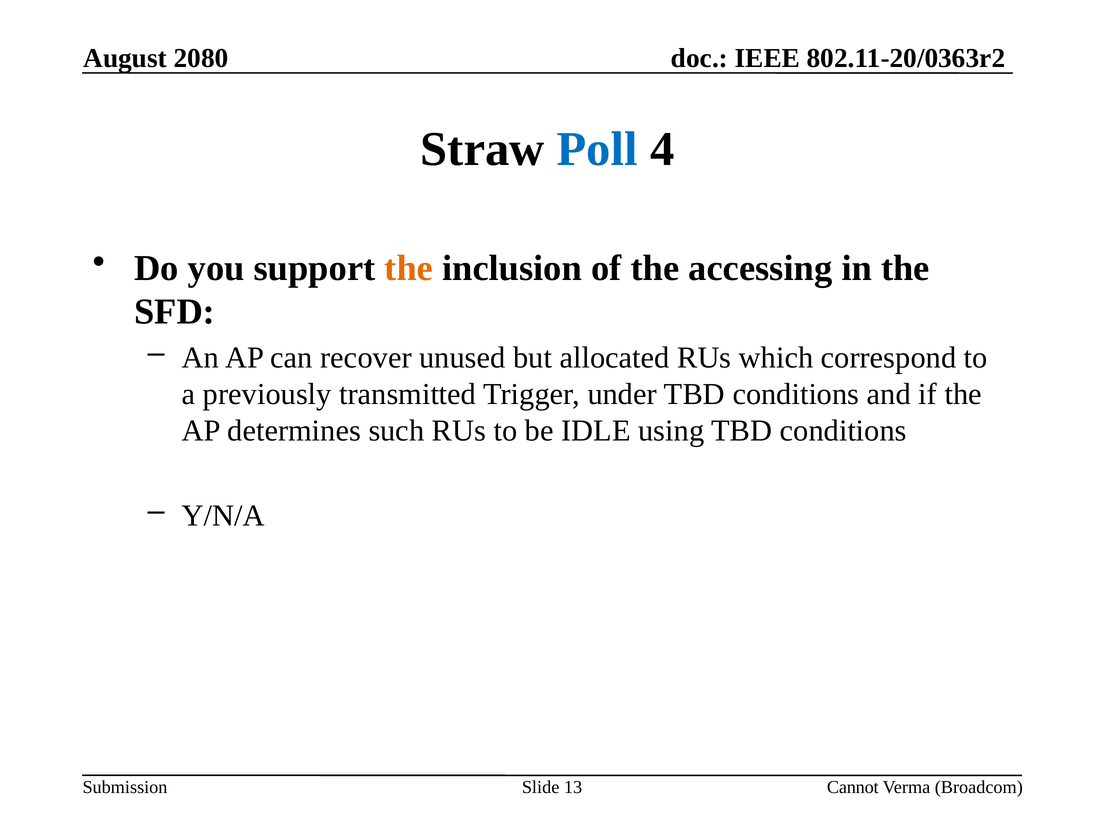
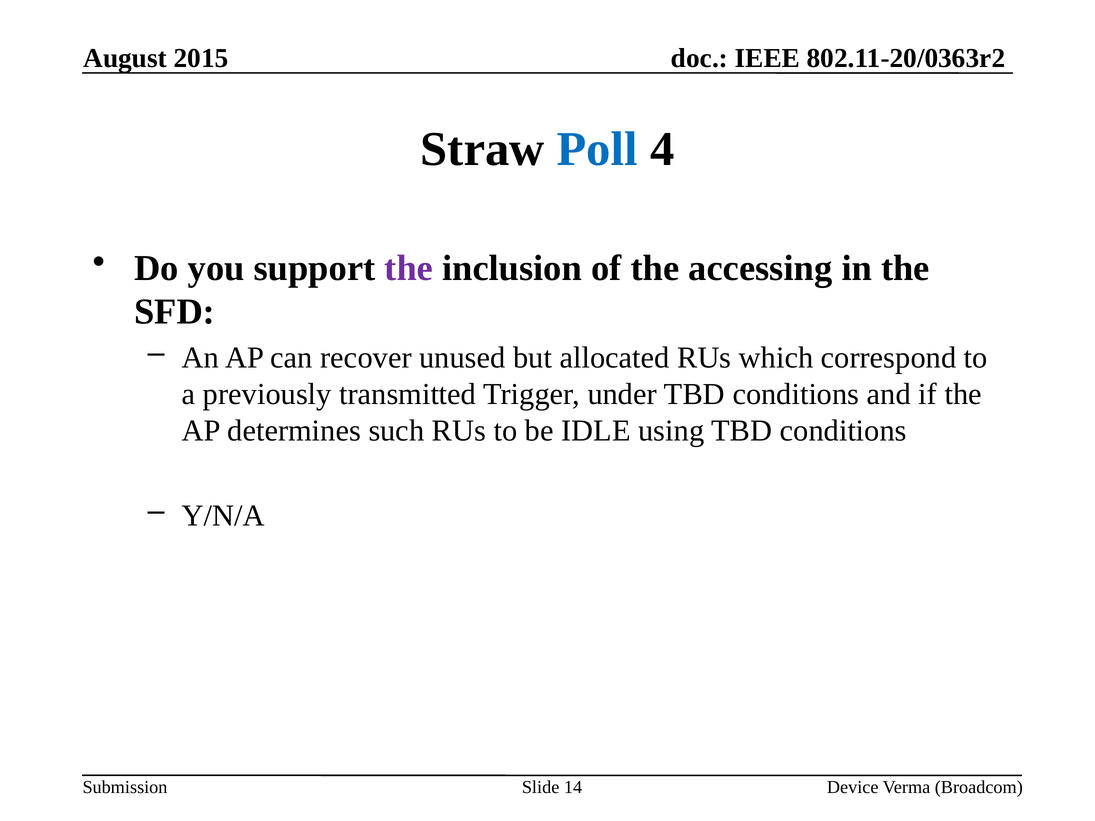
2080: 2080 -> 2015
the at (409, 268) colour: orange -> purple
Cannot: Cannot -> Device
13: 13 -> 14
